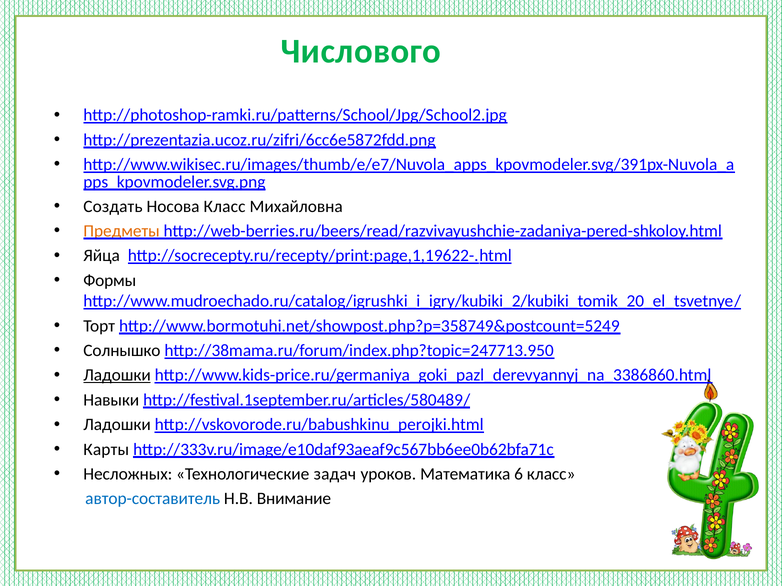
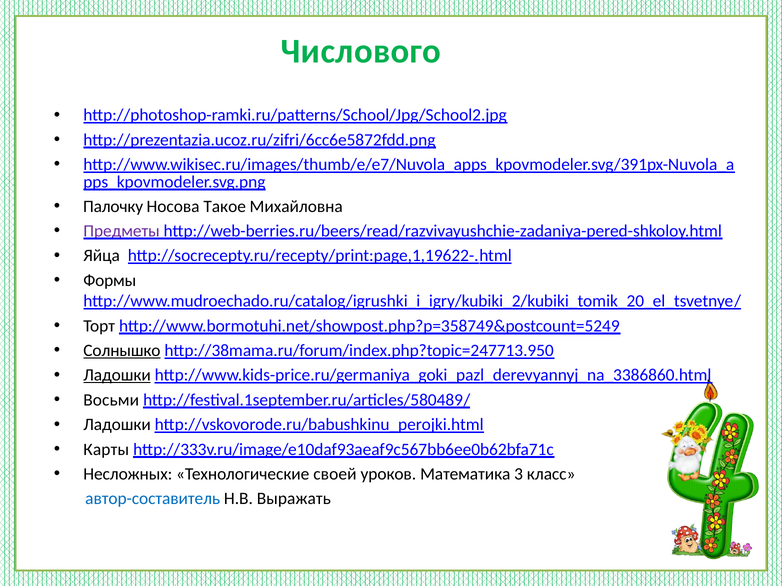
Создать: Создать -> Палочку
Носова Класс: Класс -> Такое
Предметы colour: orange -> purple
Солнышко underline: none -> present
Навыки: Навыки -> Восьми
задач: задач -> своей
6: 6 -> 3
Внимание: Внимание -> Выражать
